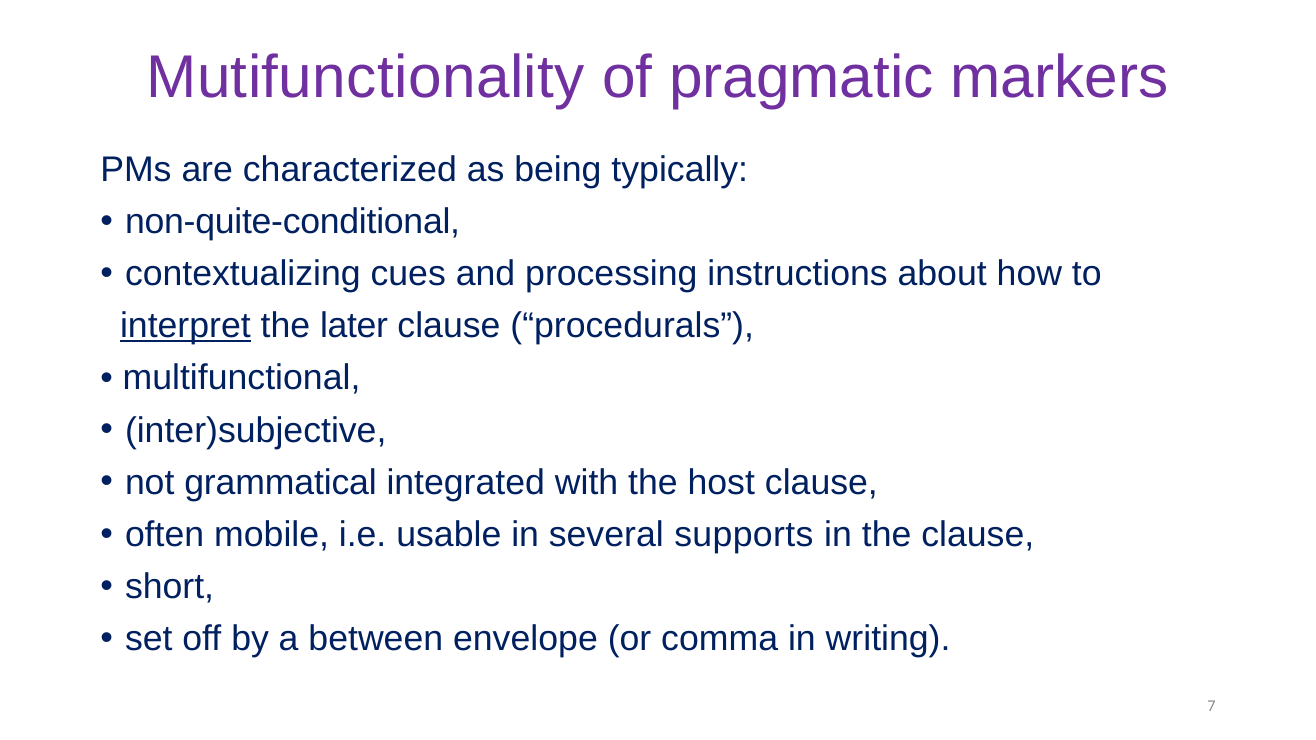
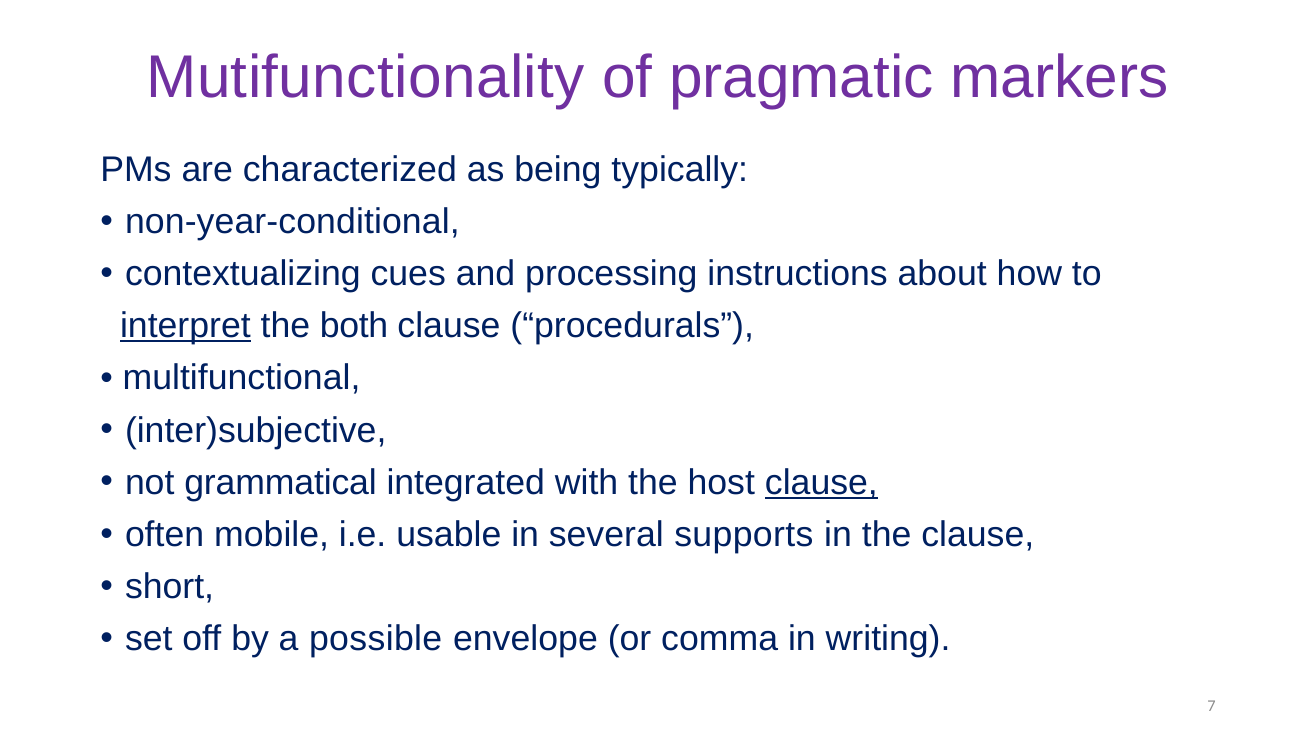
non-quite-conditional: non-quite-conditional -> non-year-conditional
later: later -> both
clause at (821, 483) underline: none -> present
between: between -> possible
